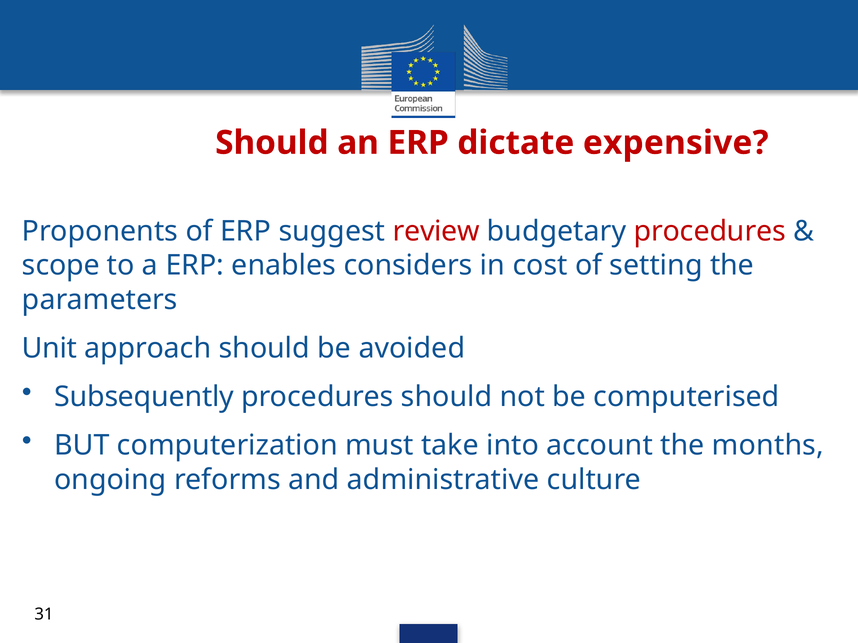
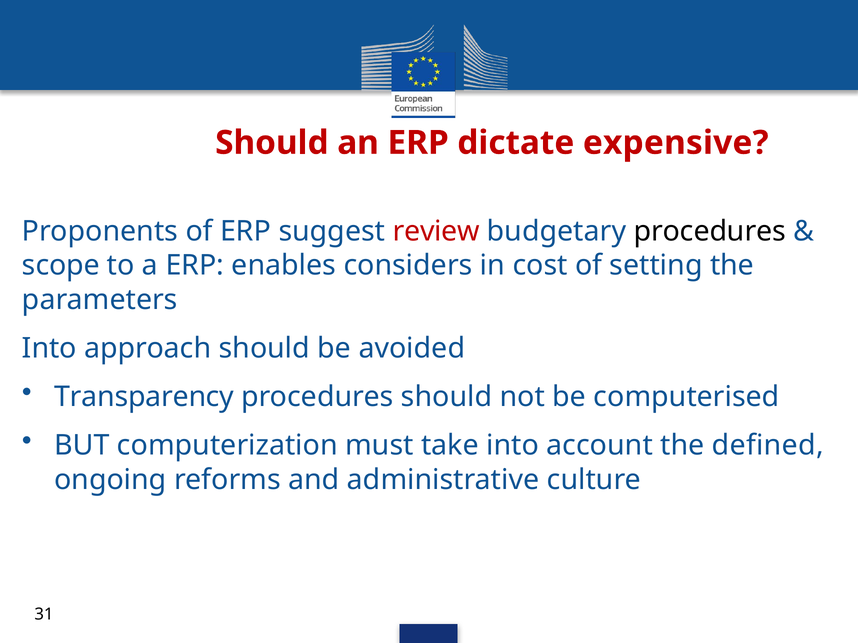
procedures at (710, 231) colour: red -> black
Unit at (49, 349): Unit -> Into
Subsequently: Subsequently -> Transparency
months: months -> defined
